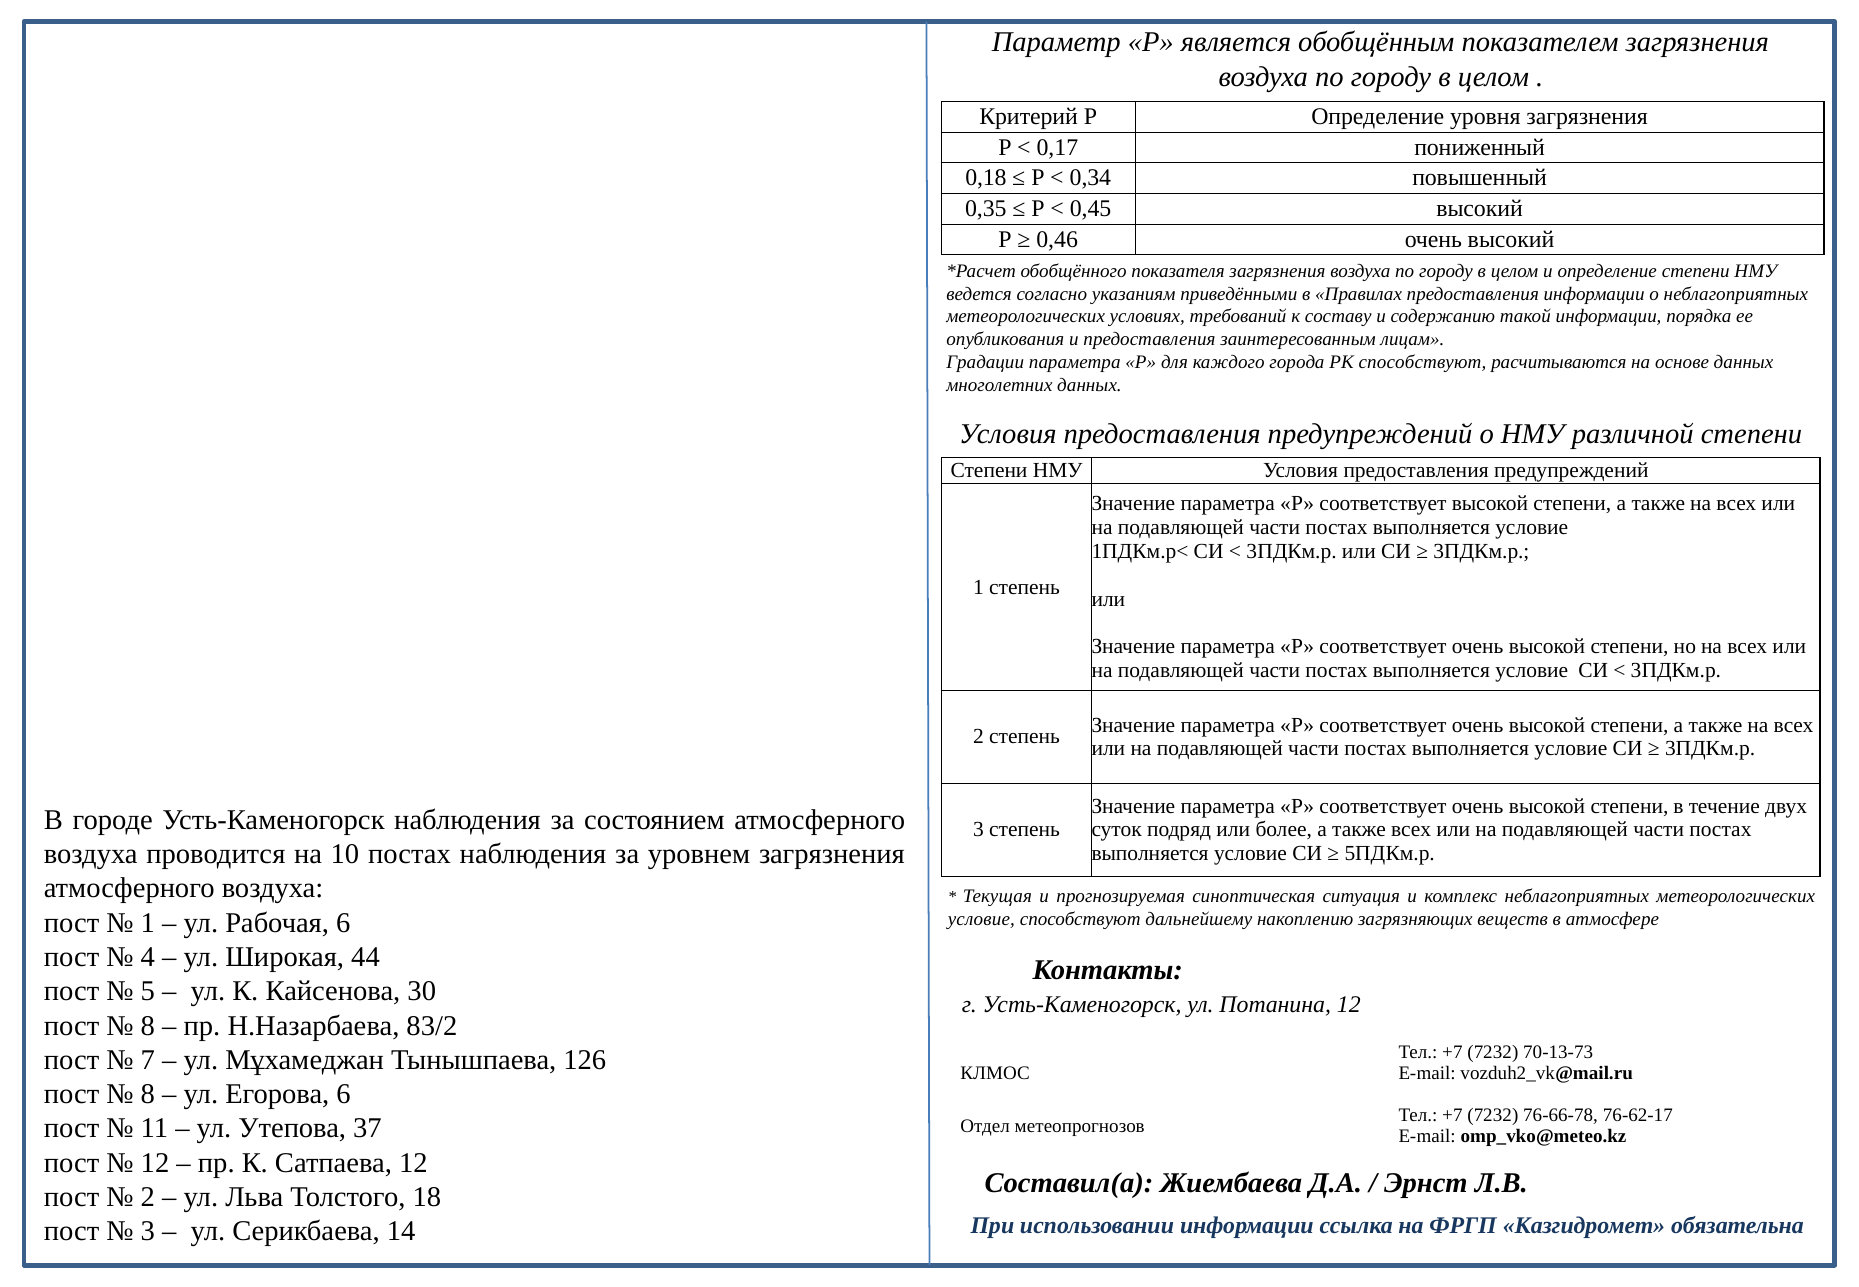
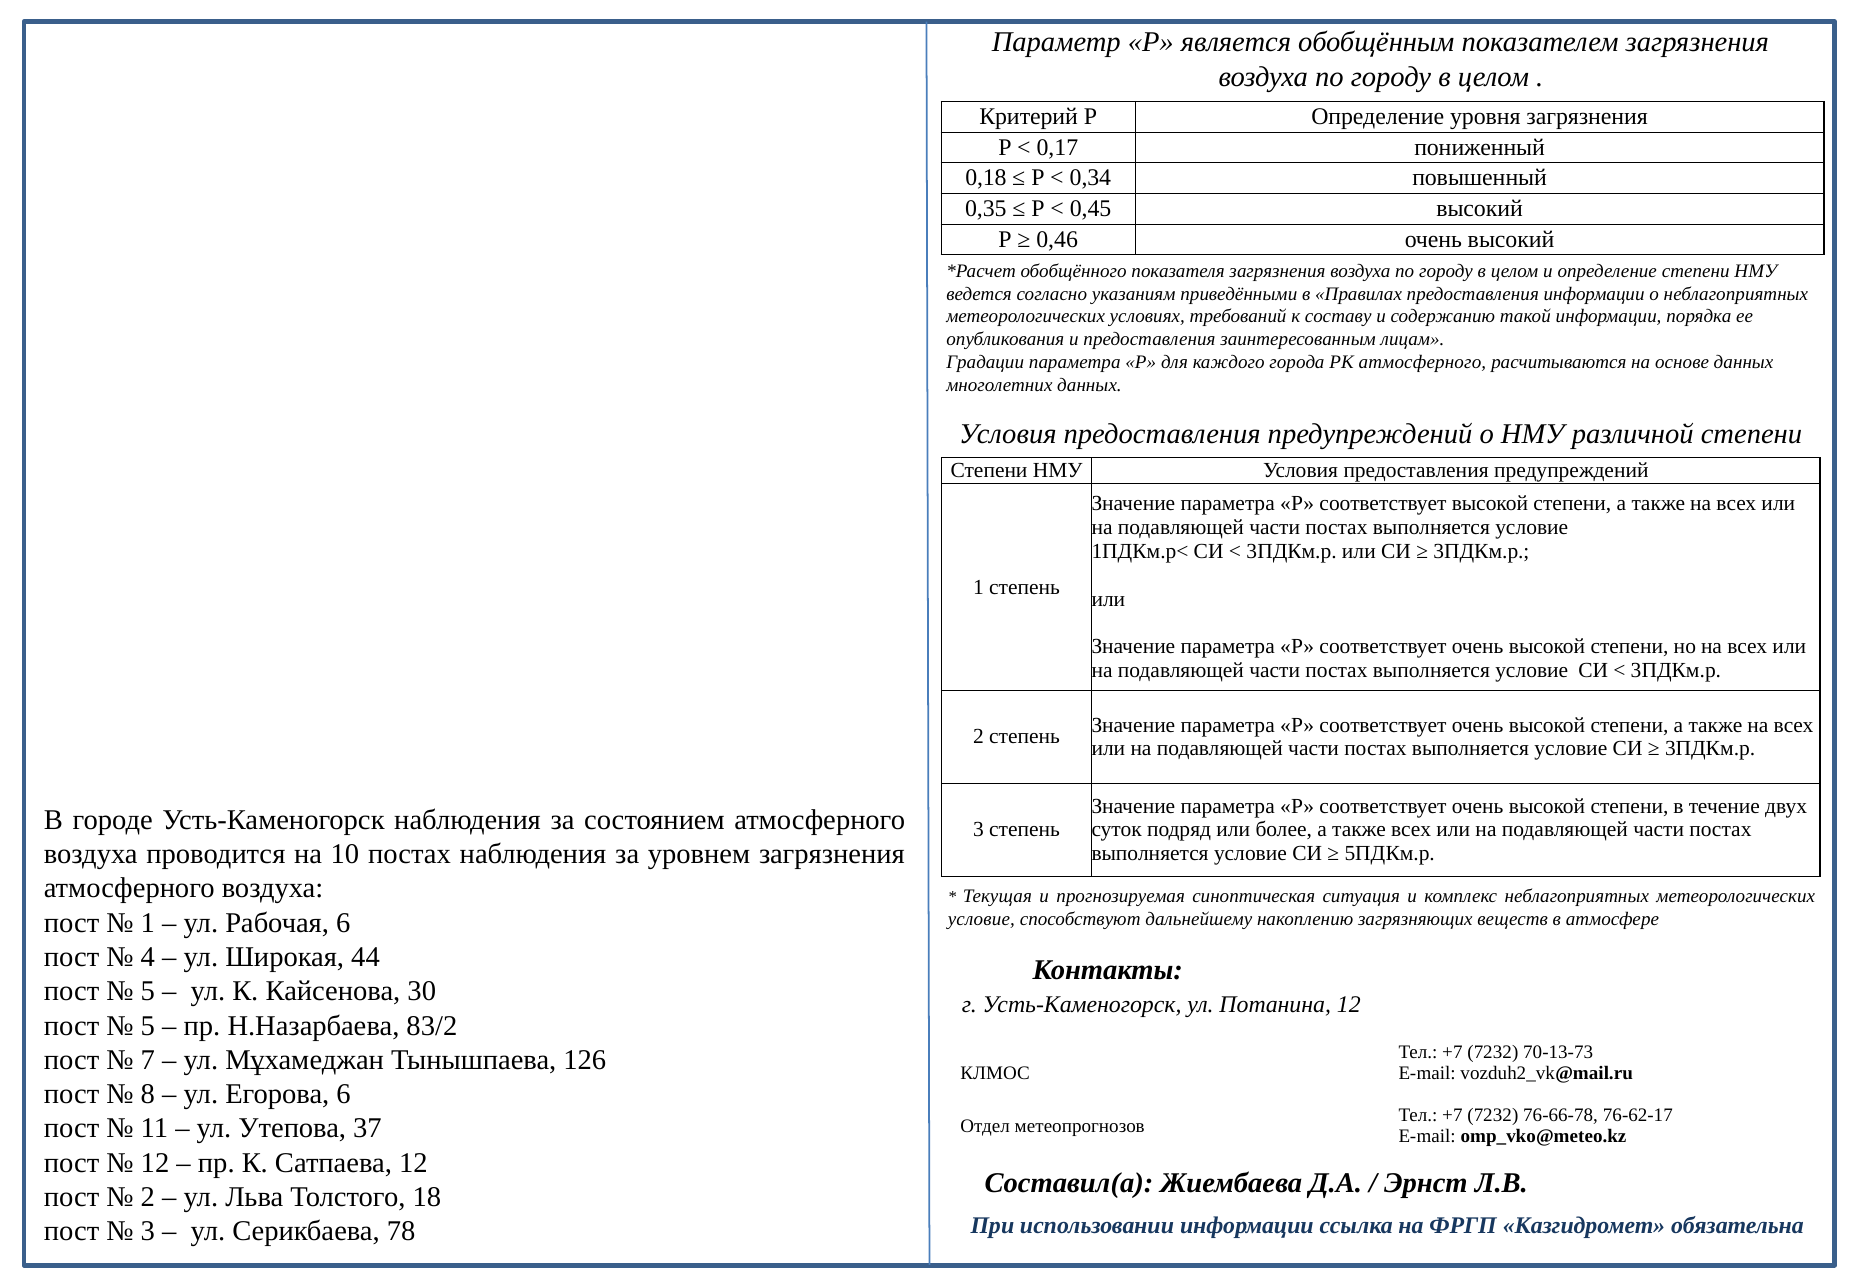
РК способствуют: способствуют -> атмосферного
8 at (148, 1026): 8 -> 5
14: 14 -> 78
